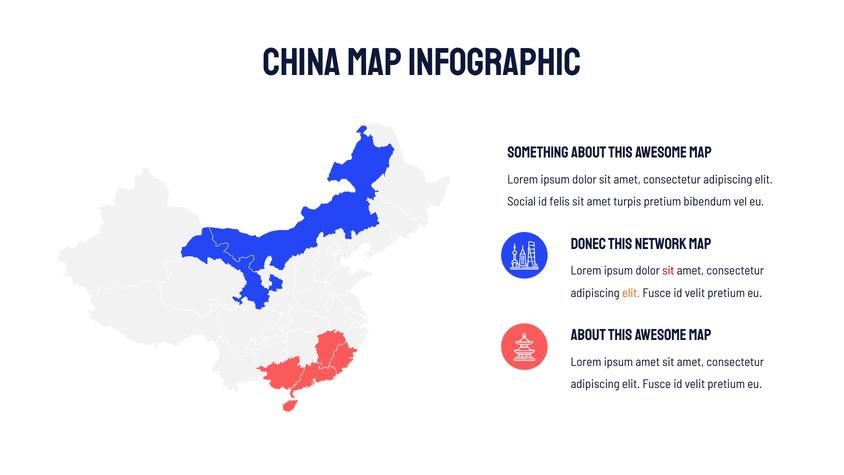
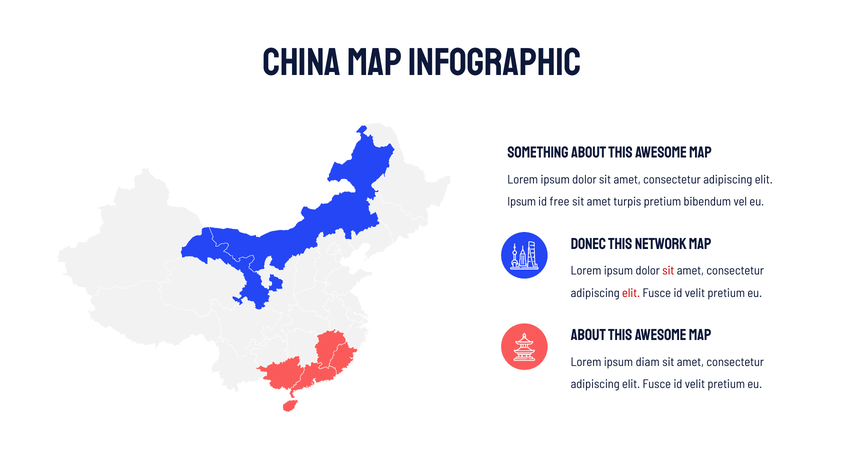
Social at (522, 202): Social -> Ipsum
felis: felis -> free
elit at (631, 293) colour: orange -> red
ipsum amet: amet -> diam
